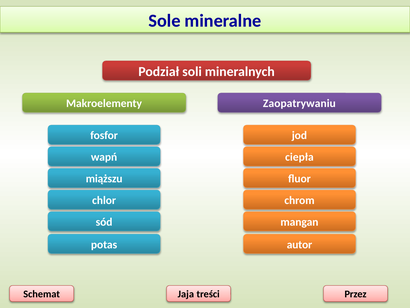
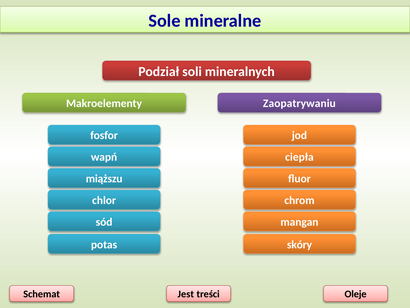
autor: autor -> skóry
Jaja: Jaja -> Jest
Przez: Przez -> Oleje
